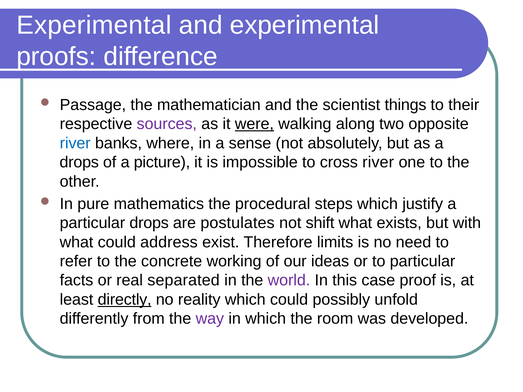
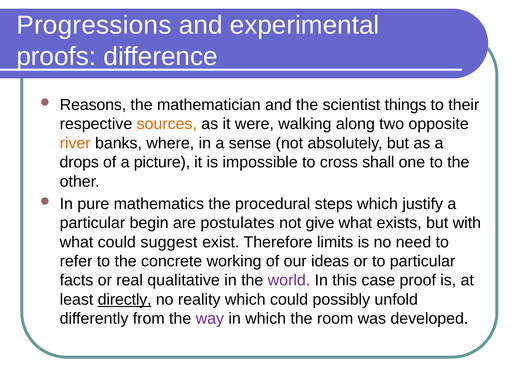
Experimental at (94, 25): Experimental -> Progressions
Passage: Passage -> Reasons
sources colour: purple -> orange
were underline: present -> none
river at (75, 143) colour: blue -> orange
cross river: river -> shall
particular drops: drops -> begin
shift: shift -> give
address: address -> suggest
separated: separated -> qualitative
